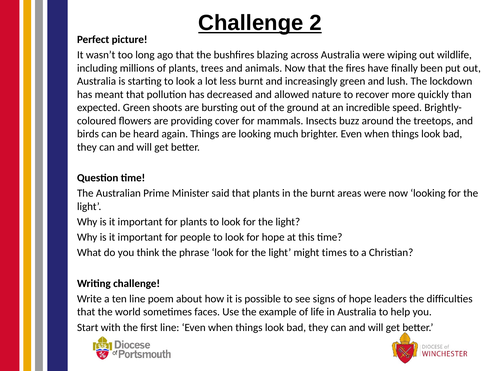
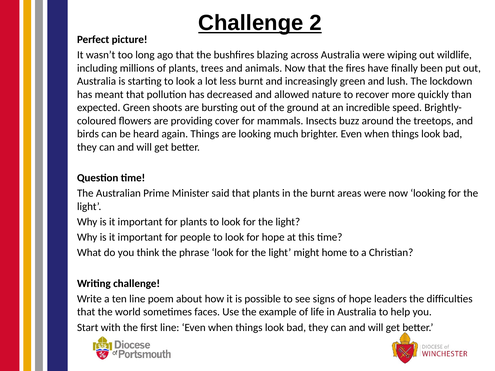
times: times -> home
